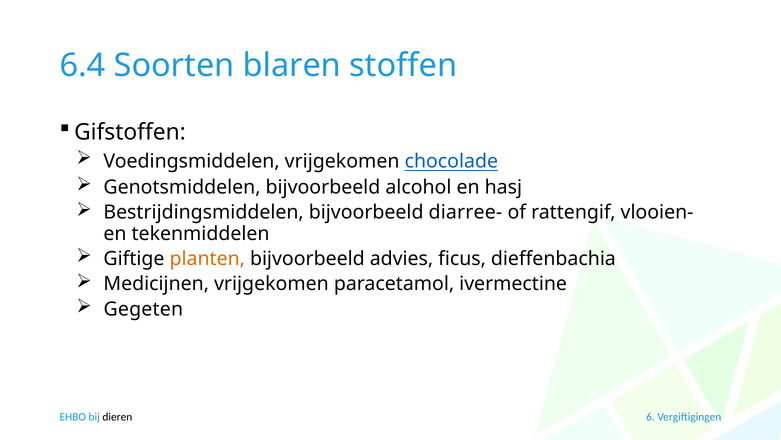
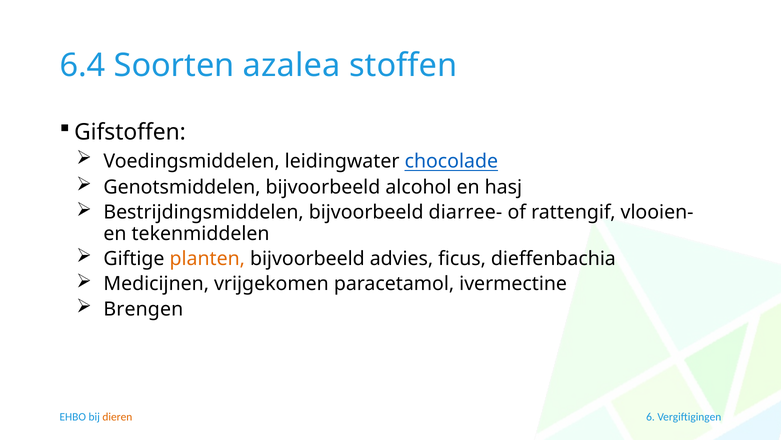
blaren: blaren -> azalea
Voedingsmiddelen vrijgekomen: vrijgekomen -> leidingwater
Gegeten: Gegeten -> Brengen
dieren colour: black -> orange
